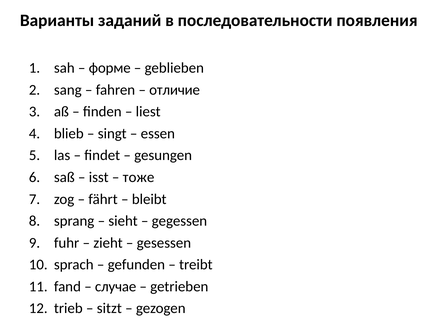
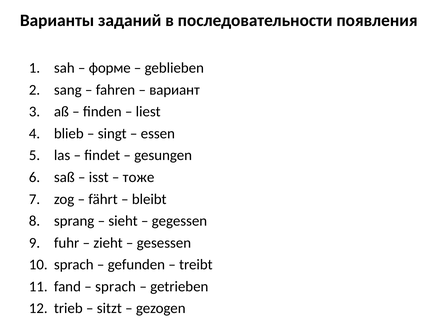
отличие: отличие -> вариант
случае at (116, 286): случае -> sprach
